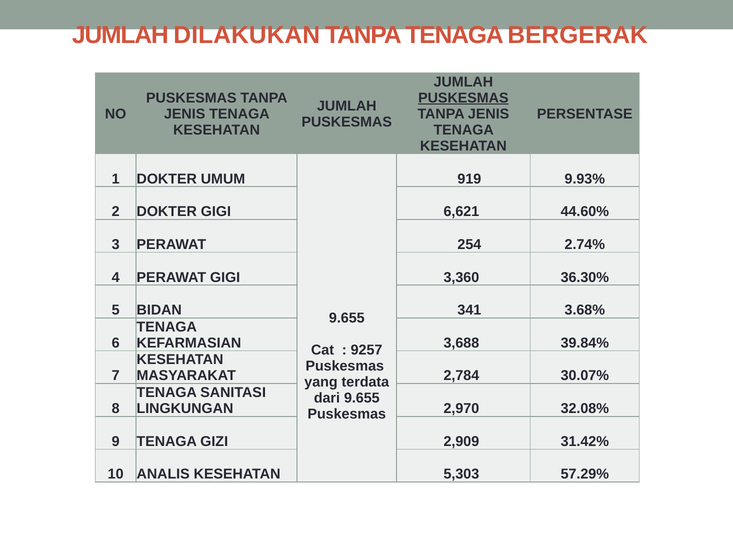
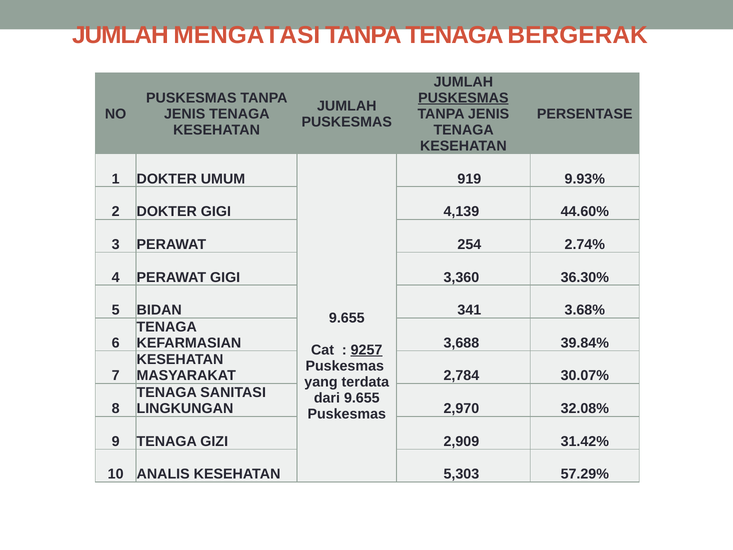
DILAKUKAN: DILAKUKAN -> MENGATASI
6,621: 6,621 -> 4,139
9257 underline: none -> present
